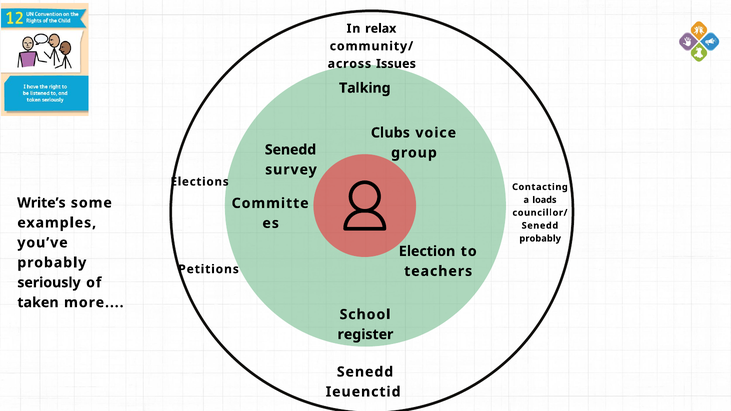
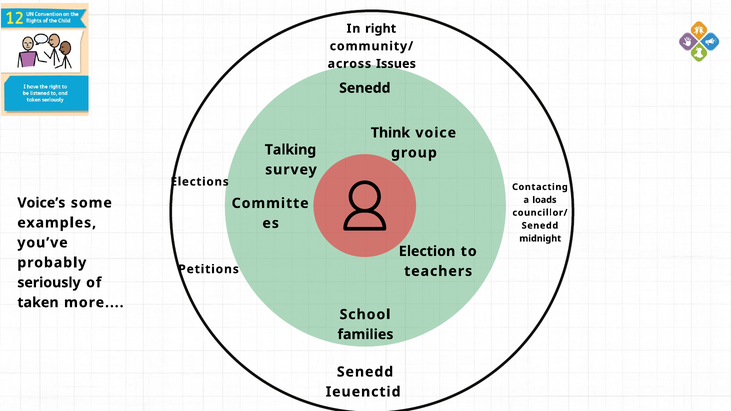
relax: relax -> right
Talking at (365, 88): Talking -> Senedd
Clubs: Clubs -> Think
Senedd at (291, 150): Senedd -> Talking
Write’s: Write’s -> Voice’s
probably at (540, 239): probably -> midnight
register: register -> families
